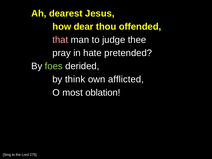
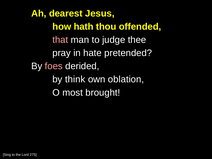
dear: dear -> hath
foes colour: light green -> pink
afflicted: afflicted -> oblation
oblation: oblation -> brought
